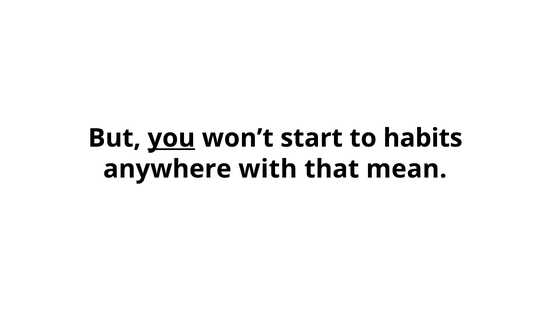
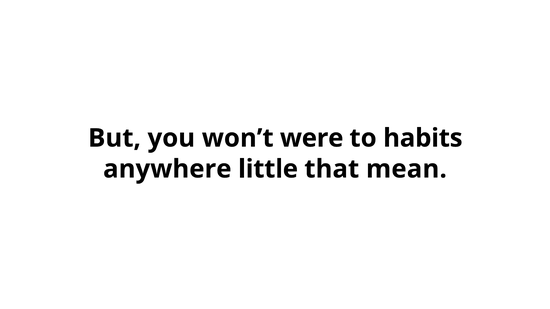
you underline: present -> none
start: start -> were
with: with -> little
